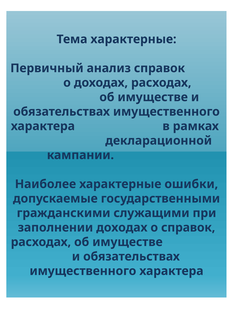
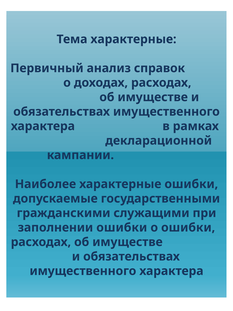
заполнении доходах: доходах -> ошибки
о справок: справок -> ошибки
